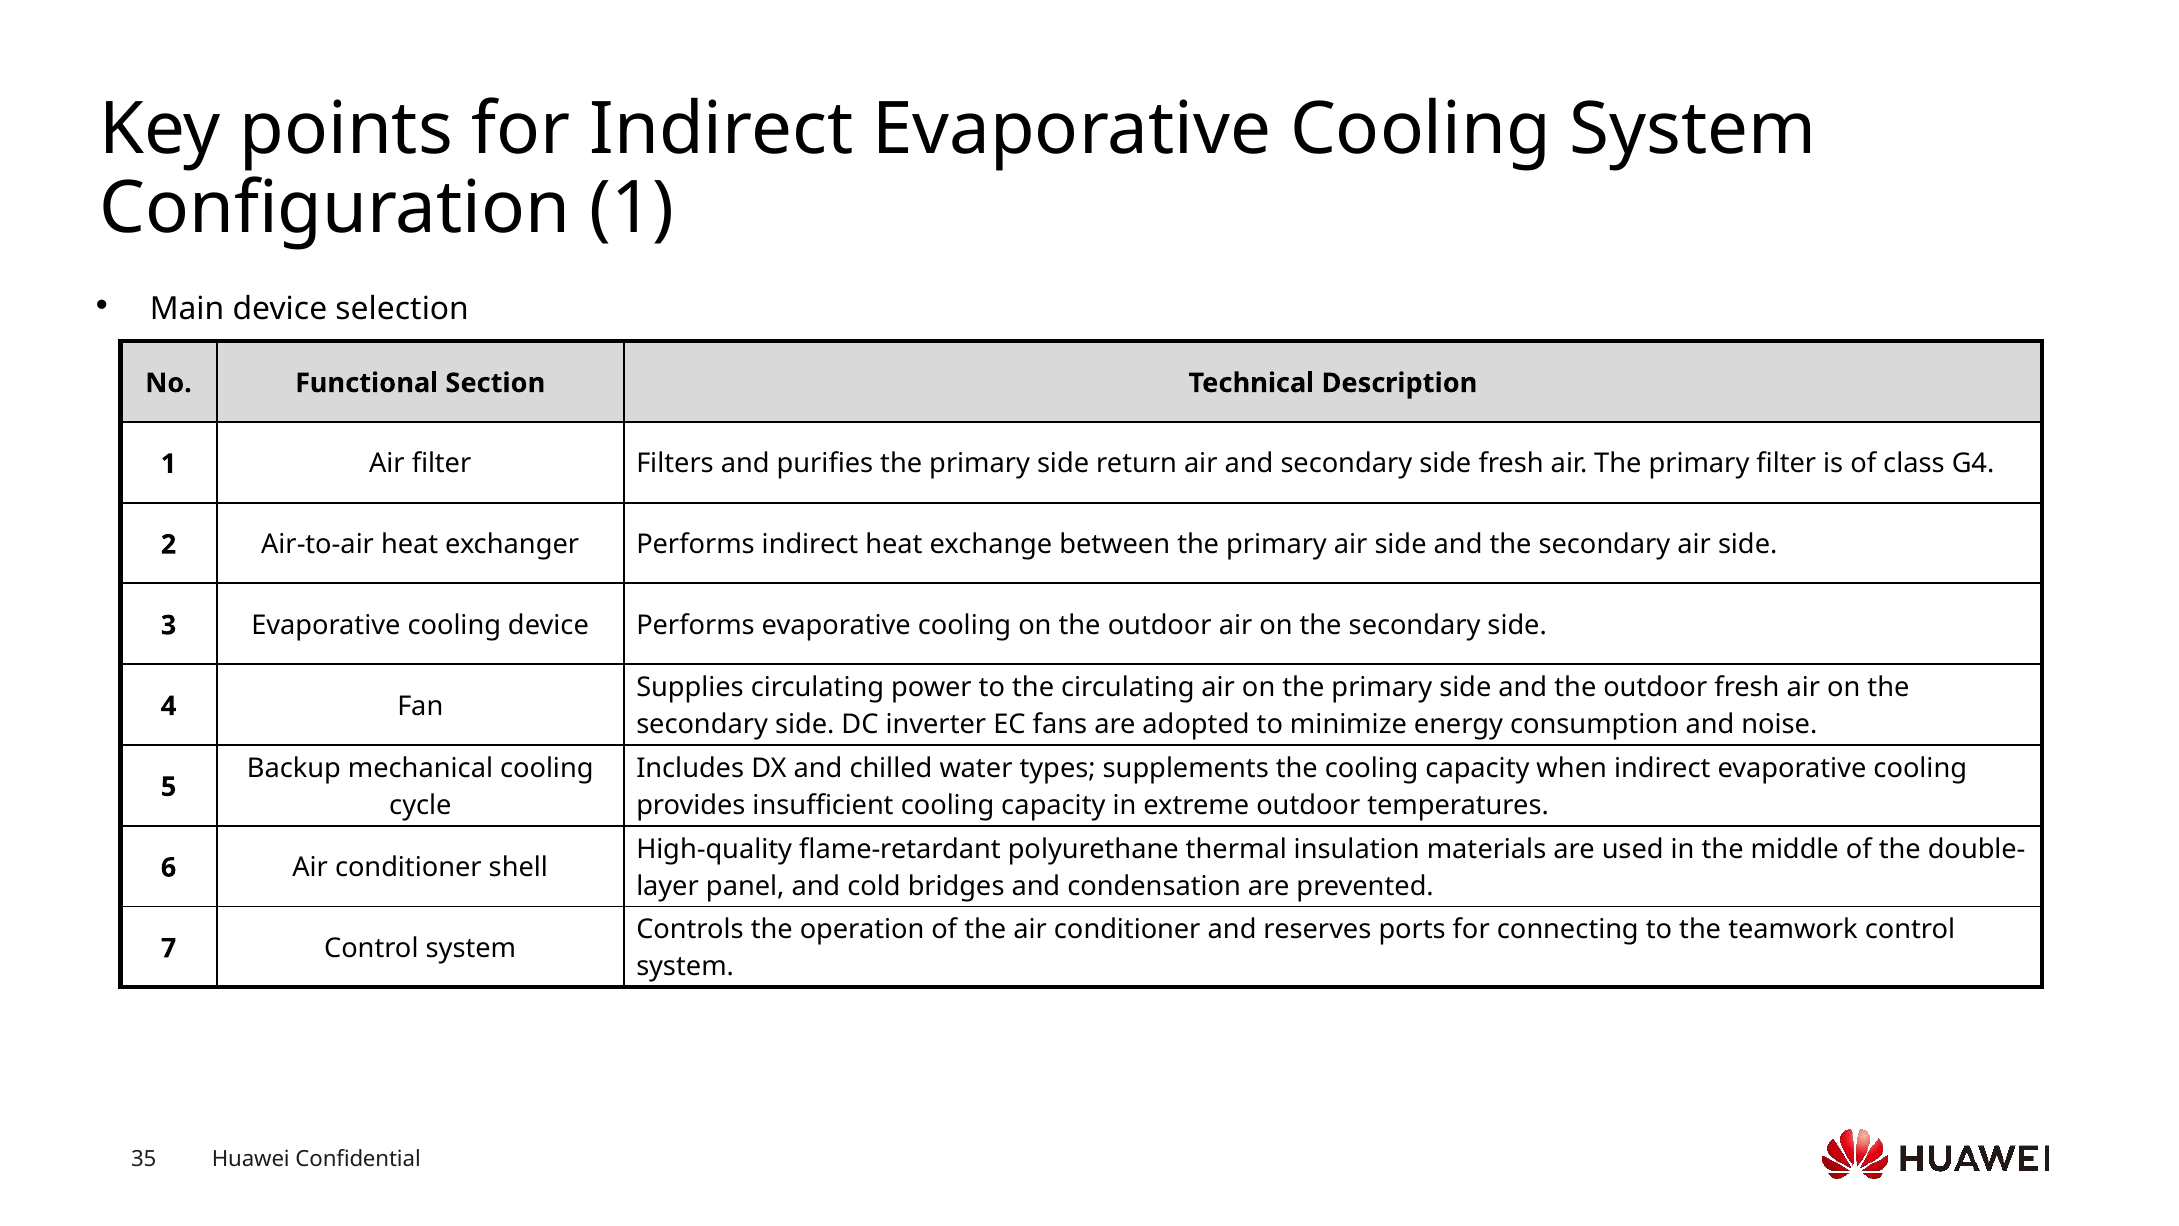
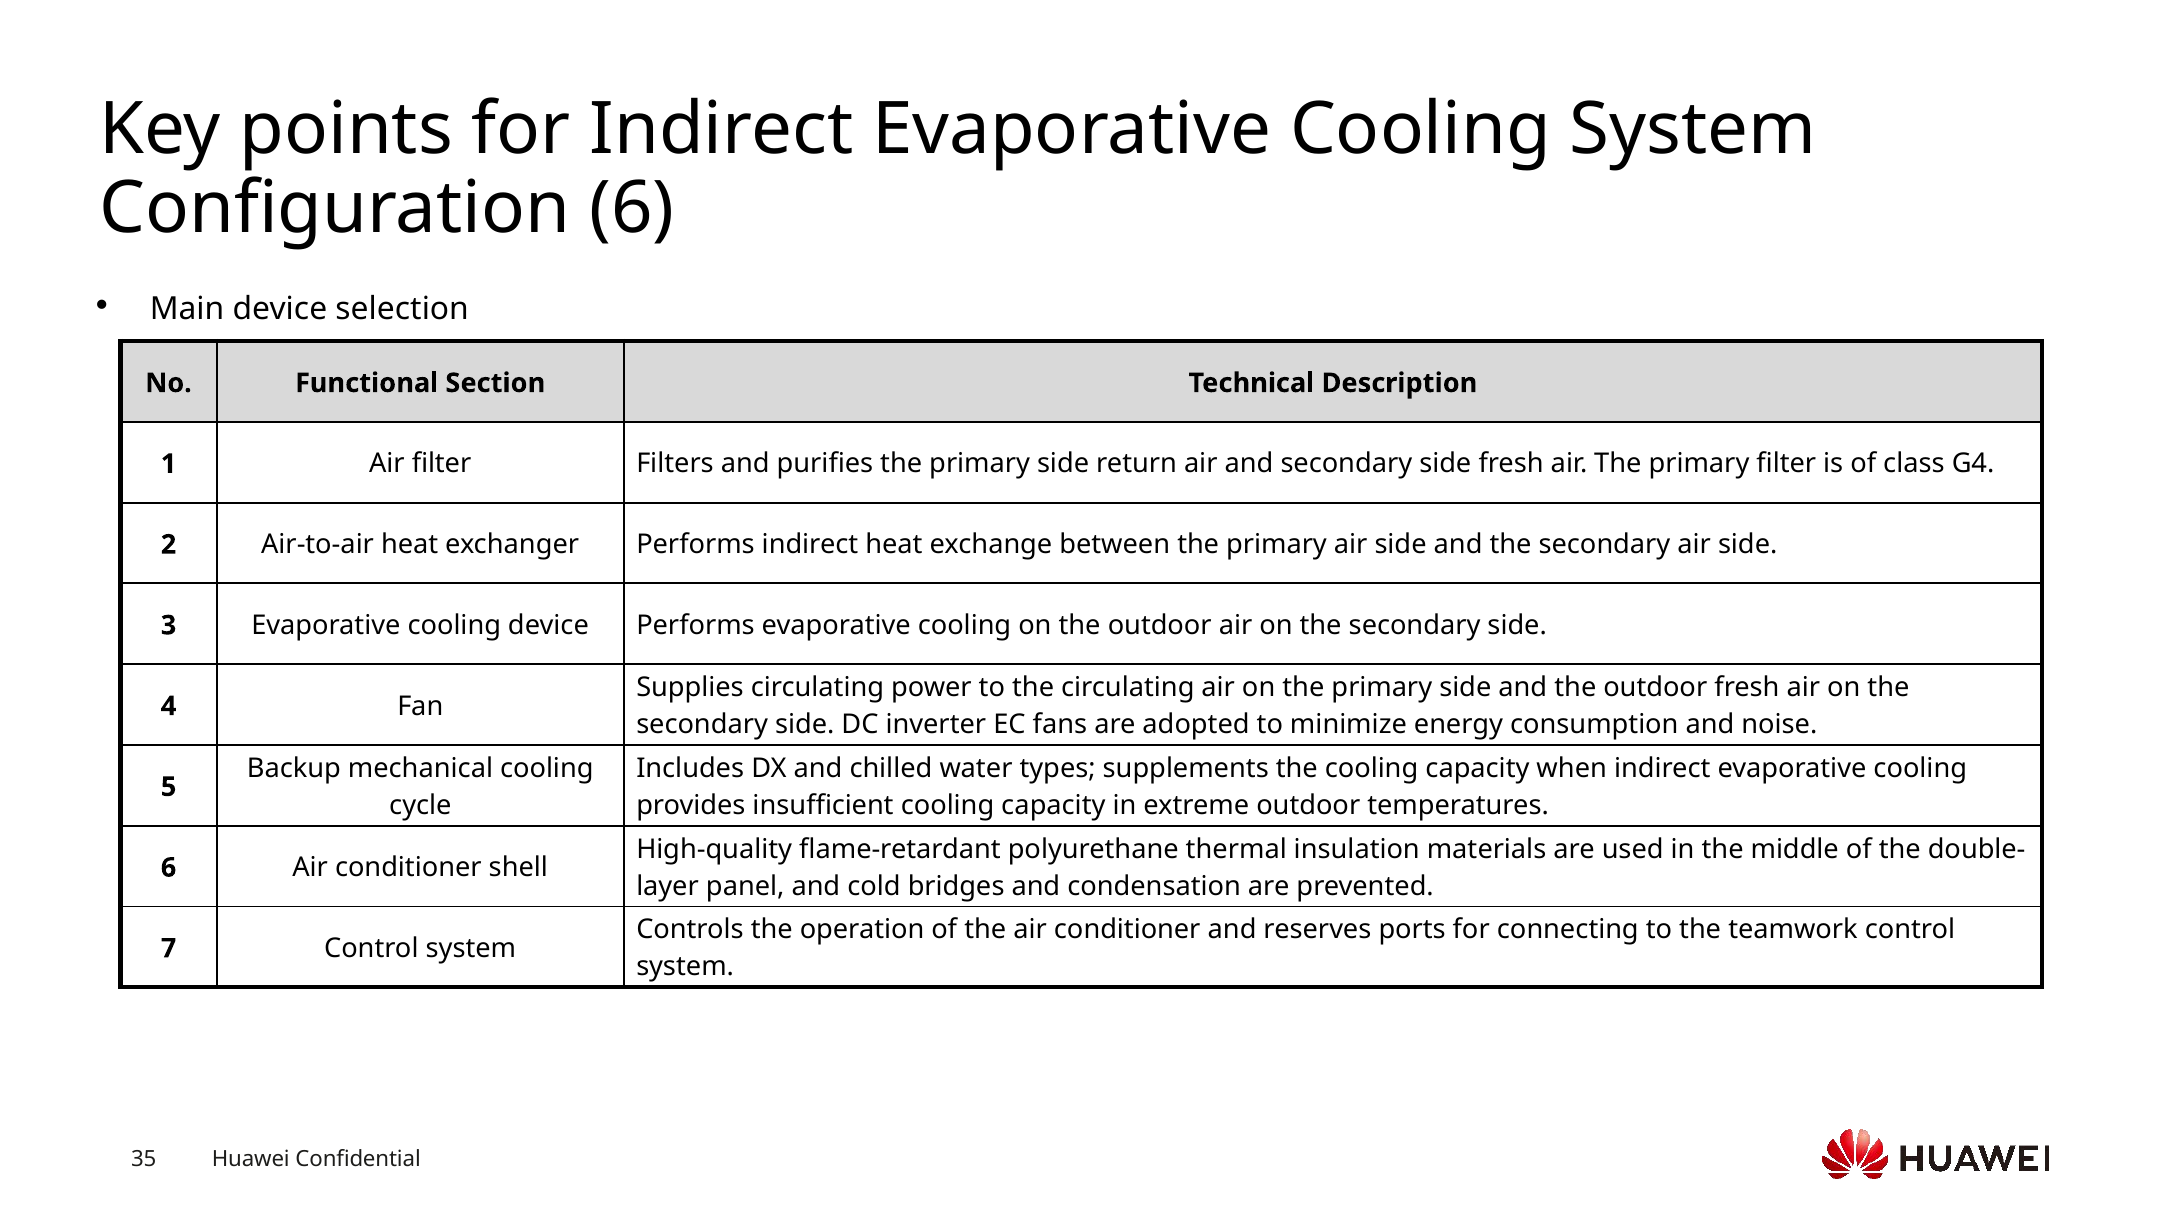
Configuration 1: 1 -> 6
